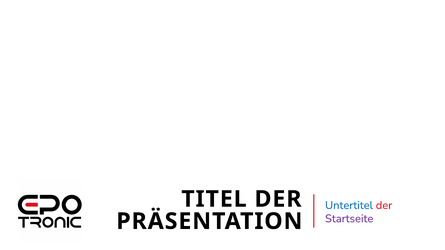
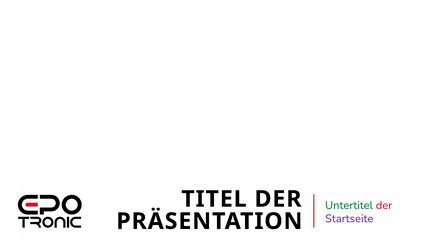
Untertitel colour: blue -> green
